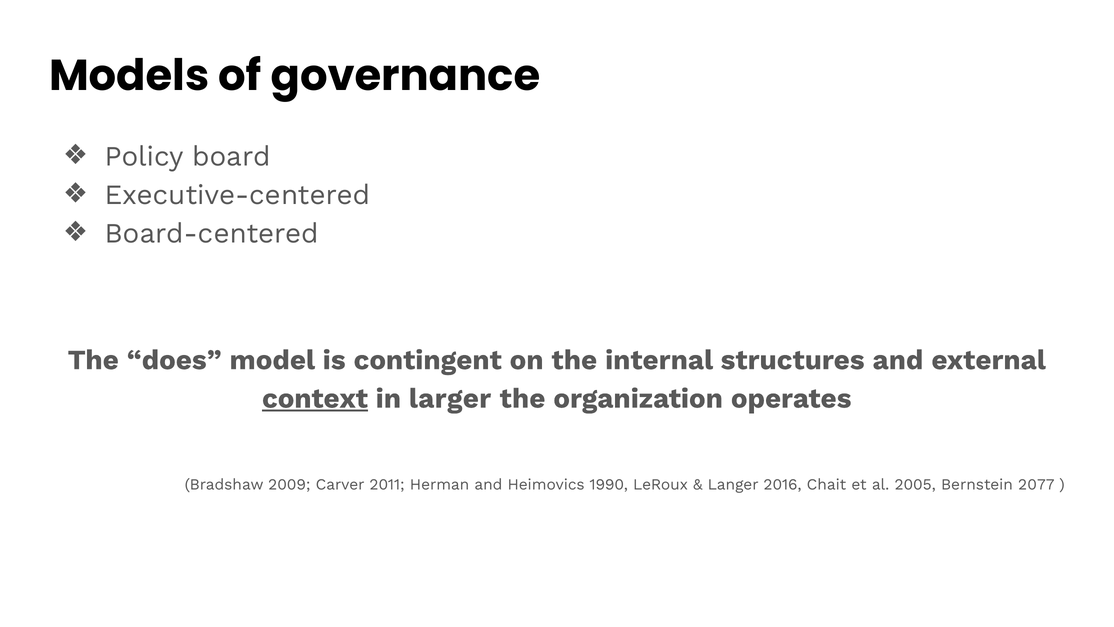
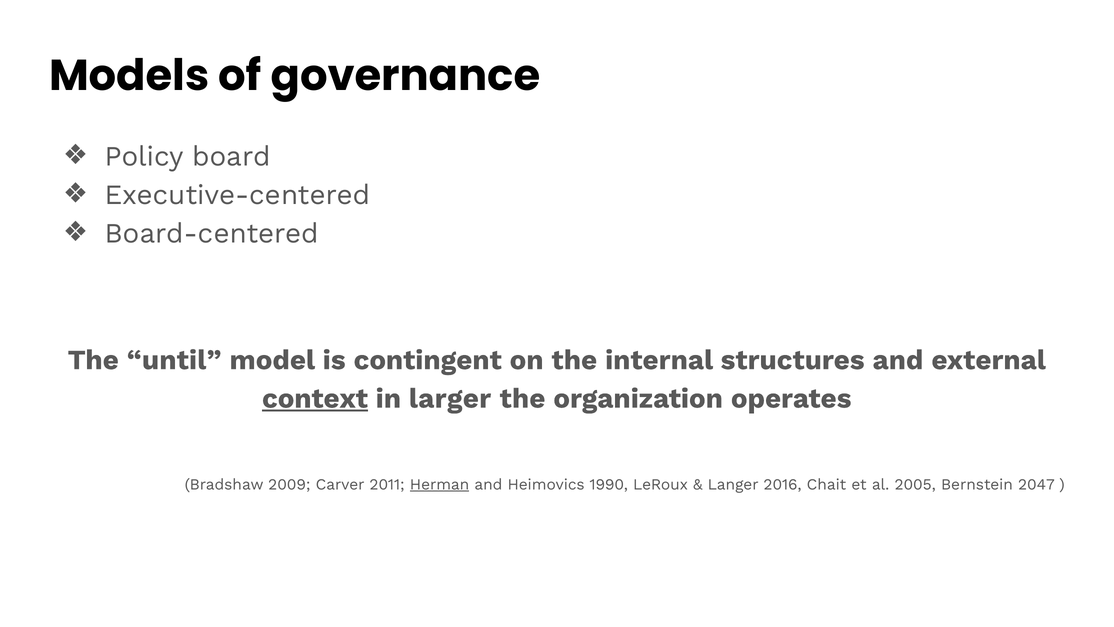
does: does -> until
Herman underline: none -> present
2077: 2077 -> 2047
